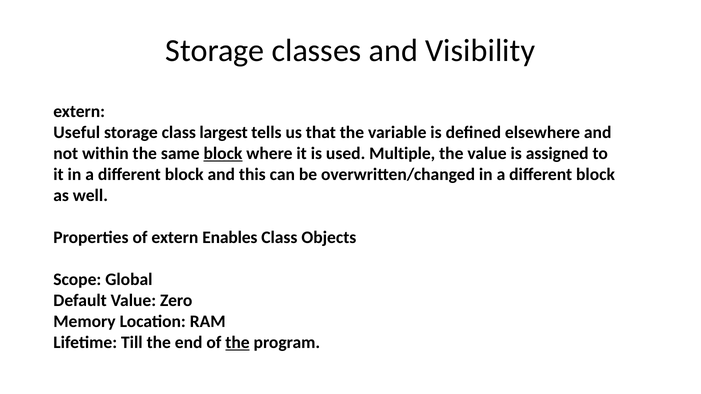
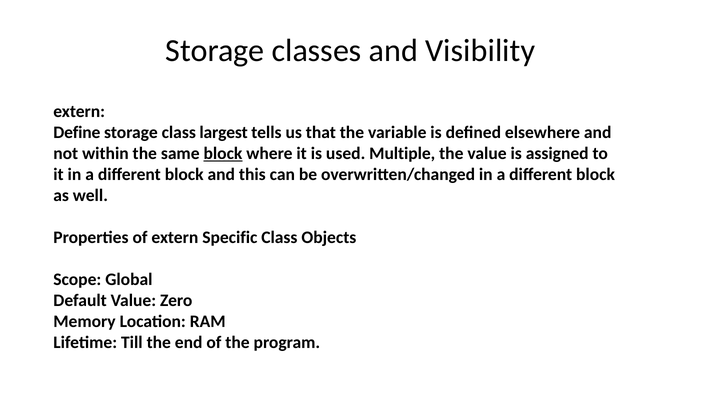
Useful: Useful -> Define
Enables: Enables -> Specific
the at (237, 343) underline: present -> none
